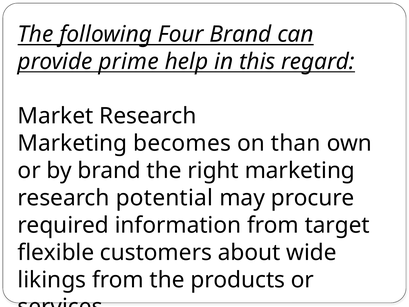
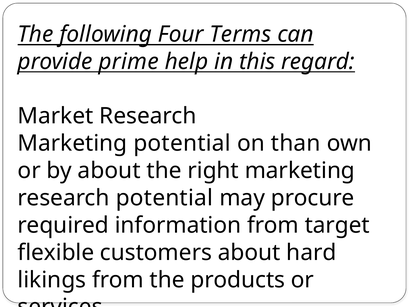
Four Brand: Brand -> Terms
Marketing becomes: becomes -> potential
by brand: brand -> about
wide: wide -> hard
